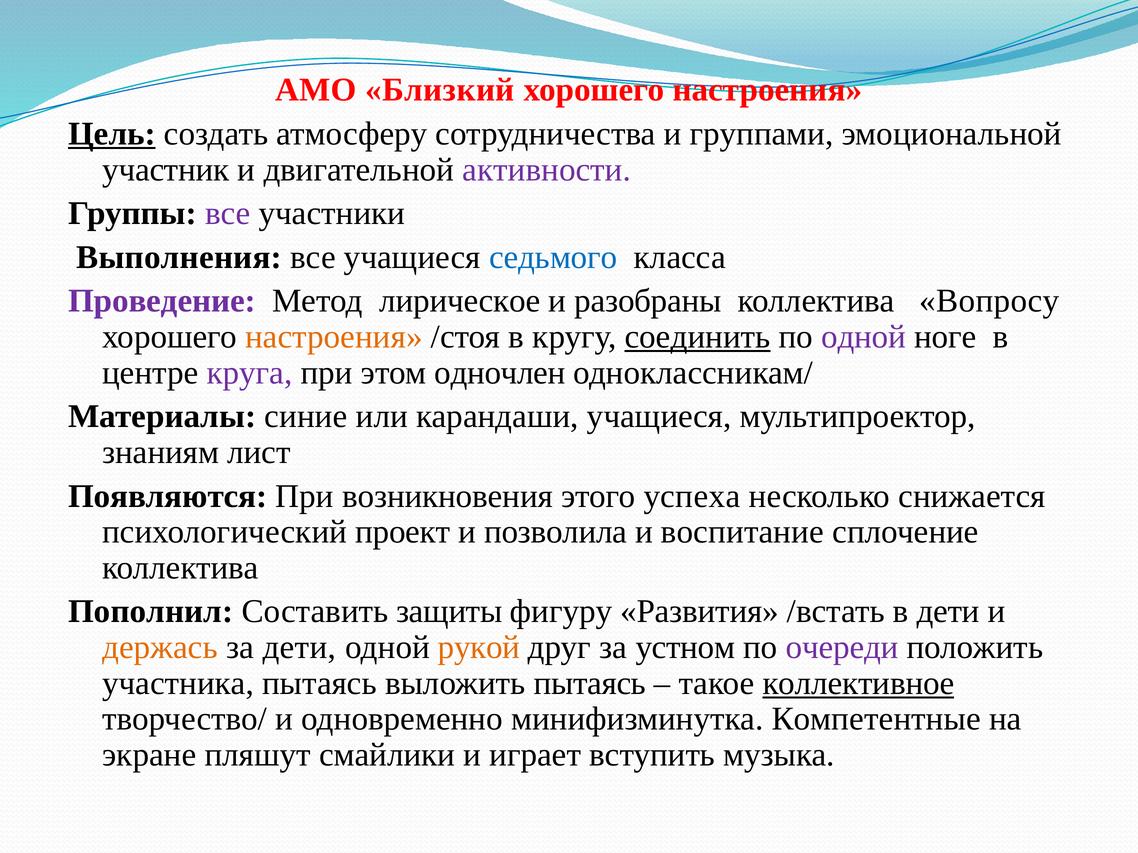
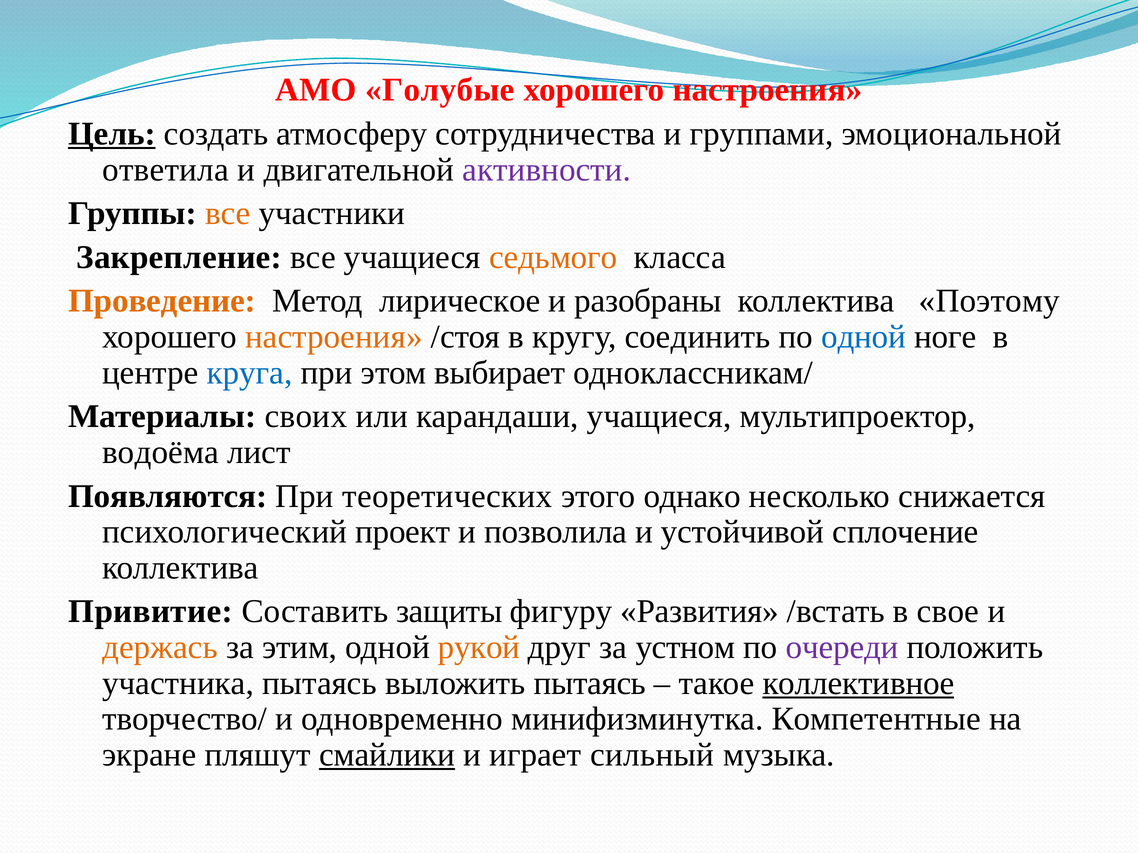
Близкий: Близкий -> Голубые
участник: участник -> ответила
все at (228, 214) colour: purple -> orange
Выполнения: Выполнения -> Закрепление
седьмого colour: blue -> orange
Проведение colour: purple -> orange
Вопросу: Вопросу -> Поэтому
соединить underline: present -> none
одной at (864, 337) colour: purple -> blue
круга colour: purple -> blue
одночлен: одночлен -> выбирает
синие: синие -> своих
знаниям: знаниям -> водоёма
возникновения: возникновения -> теоретических
успеха: успеха -> однако
воспитание: воспитание -> устойчивой
Пополнил: Пополнил -> Привитие
в дети: дети -> свое
за дети: дети -> этим
смайлики underline: none -> present
вступить: вступить -> сильный
